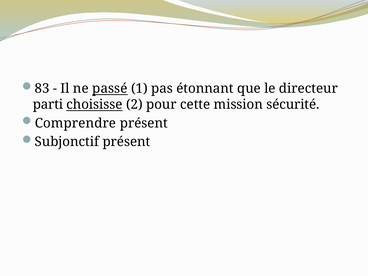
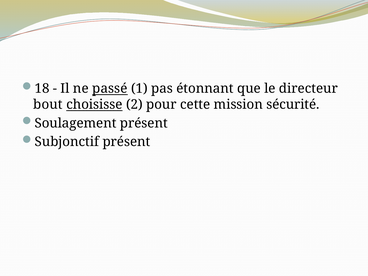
83: 83 -> 18
parti: parti -> bout
Comprendre: Comprendre -> Soulagement
